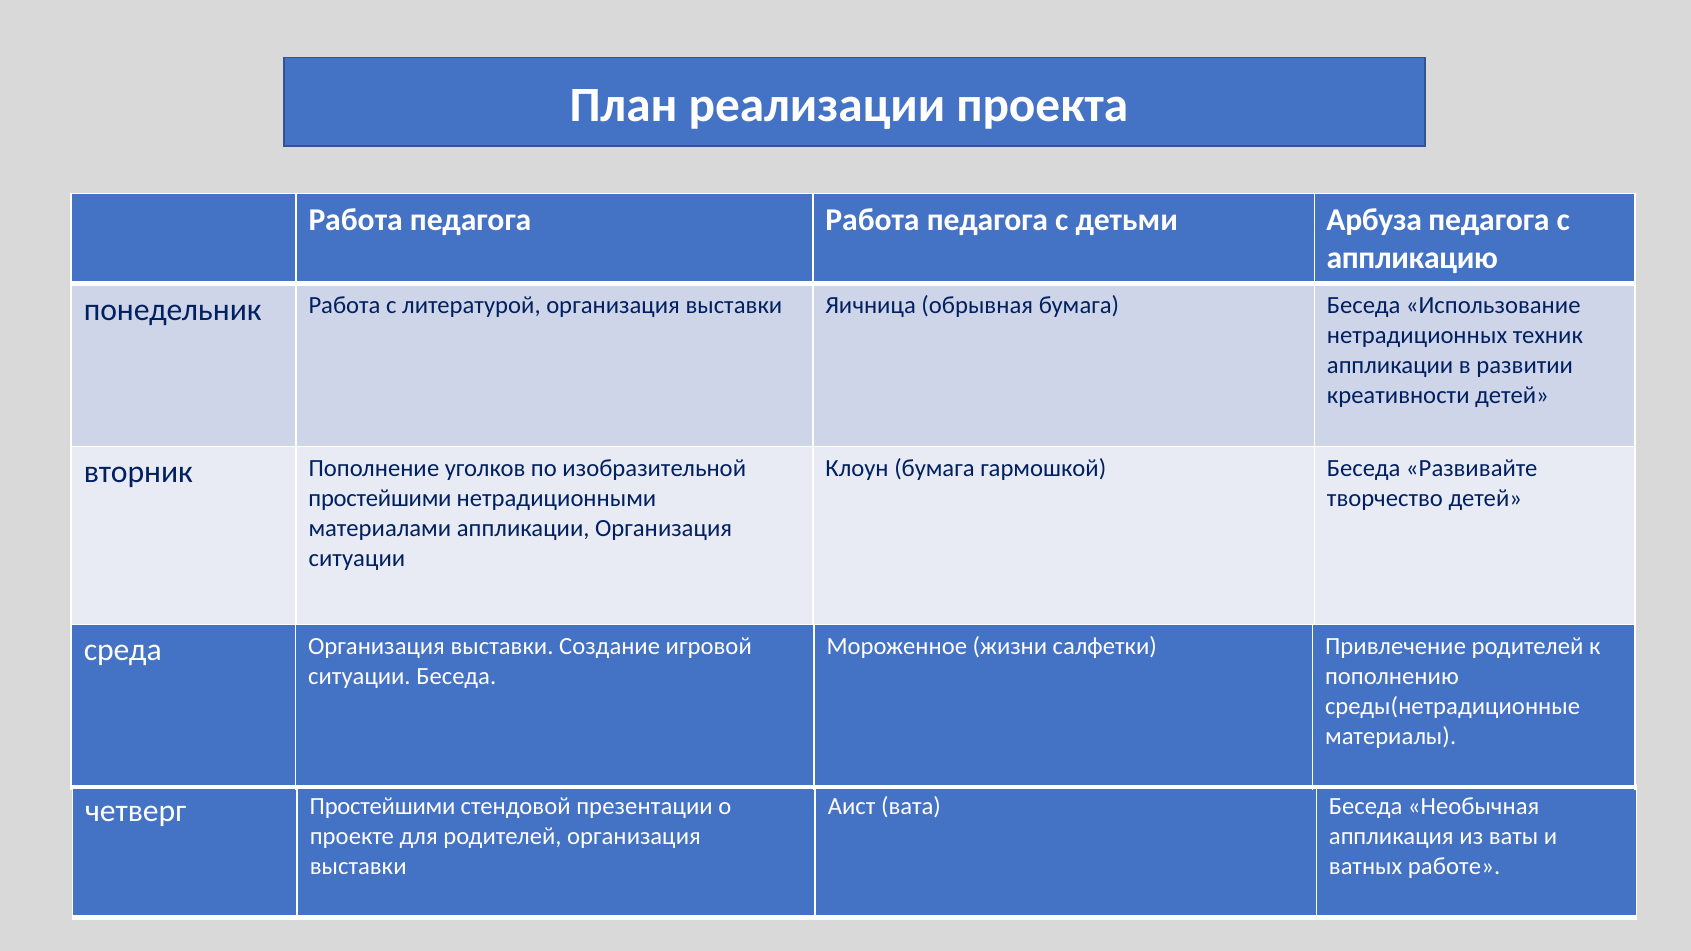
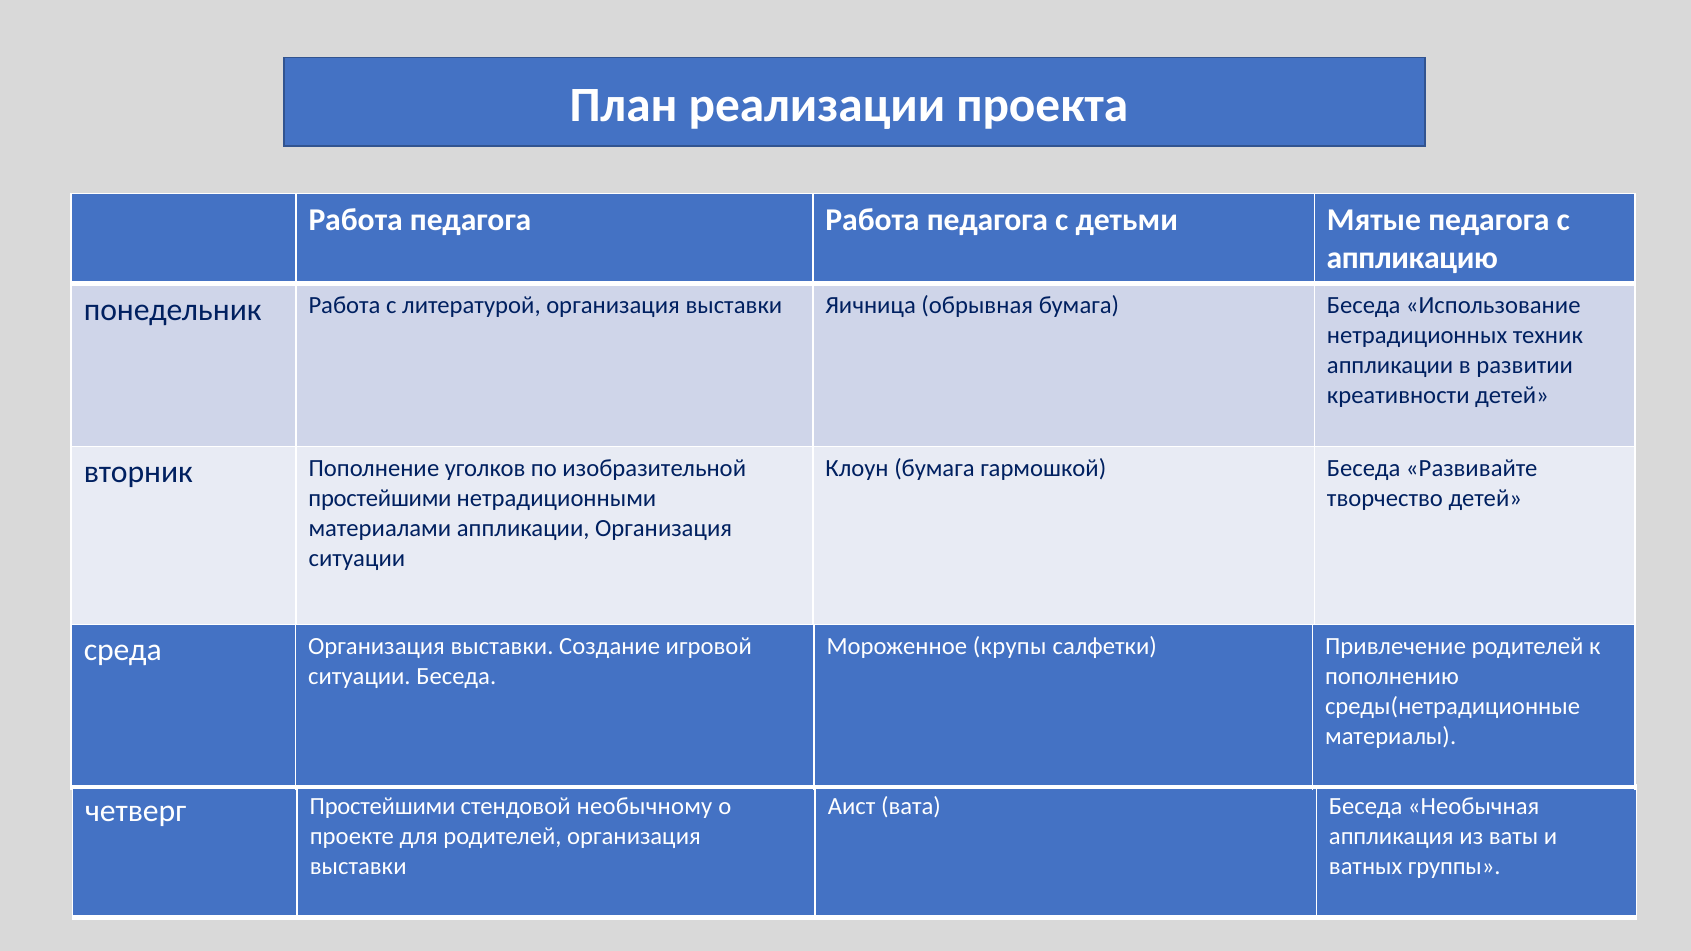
Арбуза: Арбуза -> Мятые
жизни: жизни -> крупы
презентации: презентации -> необычному
работе: работе -> группы
